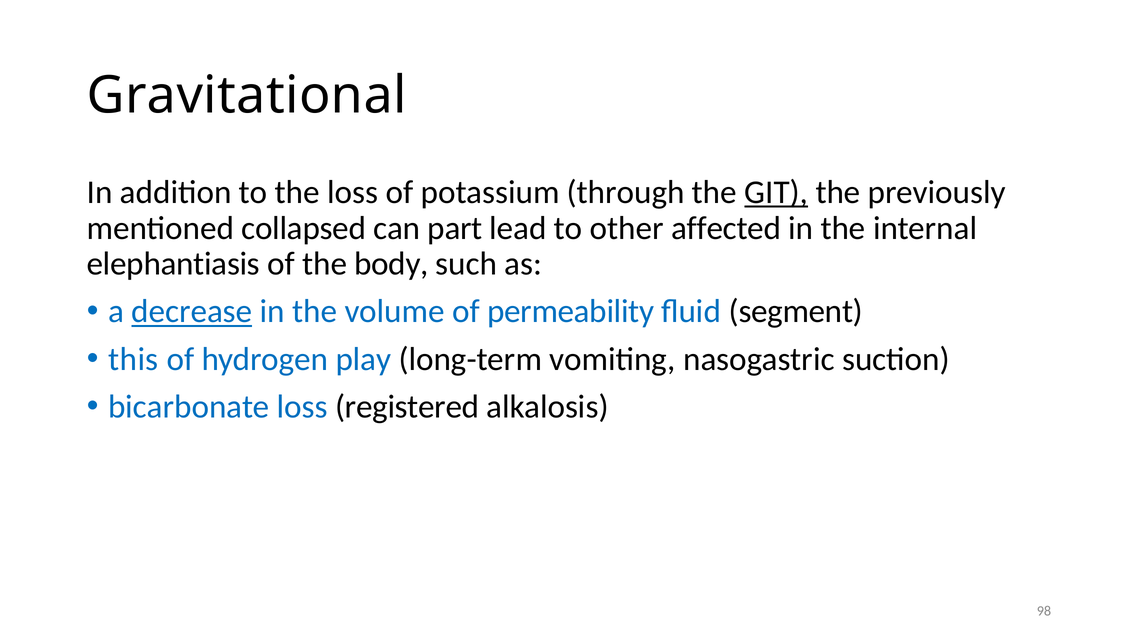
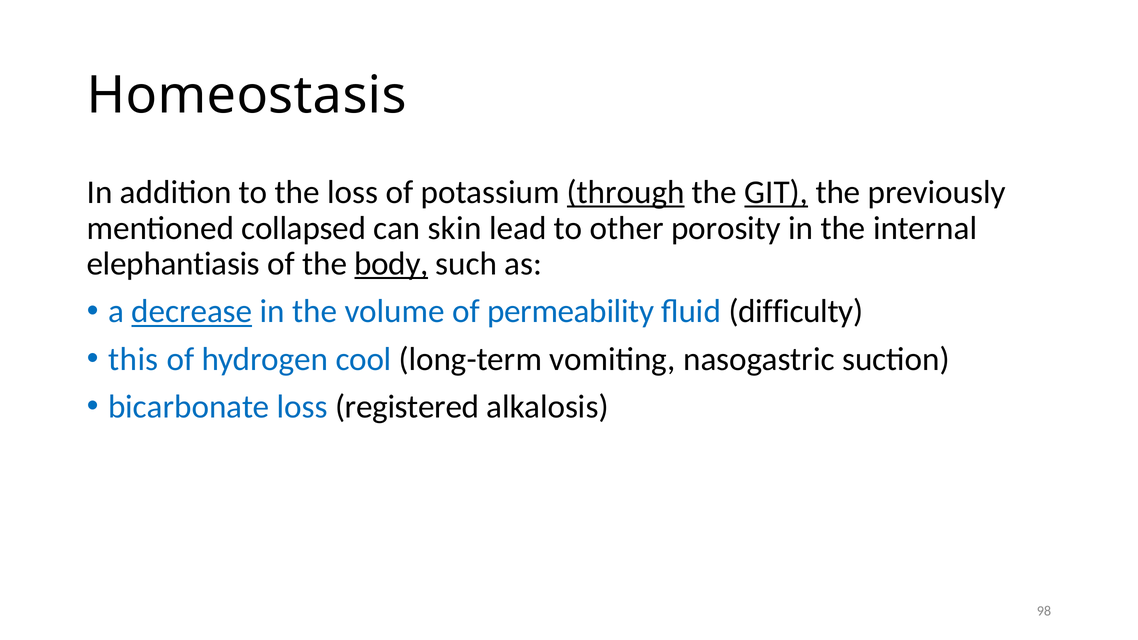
Gravitational: Gravitational -> Homeostasis
through underline: none -> present
part: part -> skin
affected: affected -> porosity
body underline: none -> present
segment: segment -> difficulty
play: play -> cool
